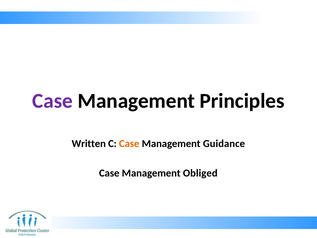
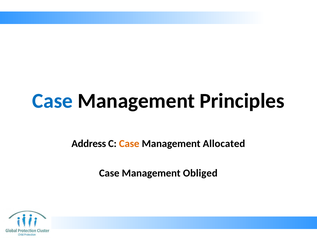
Case at (53, 101) colour: purple -> blue
Written: Written -> Address
Guidance: Guidance -> Allocated
